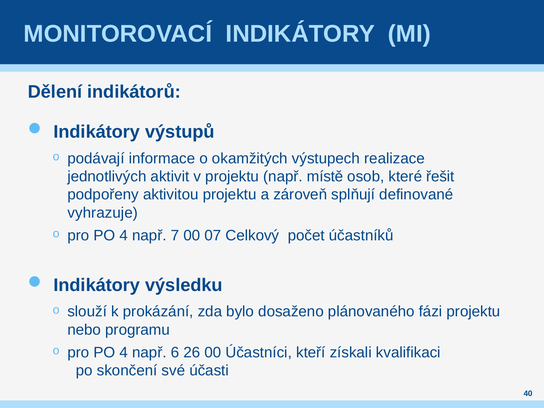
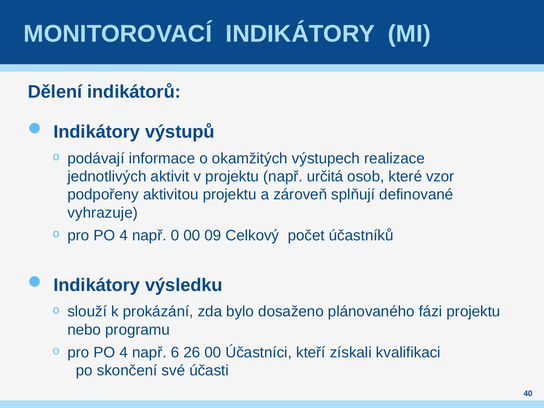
místě: místě -> určitá
řešit: řešit -> vzor
7: 7 -> 0
07: 07 -> 09
